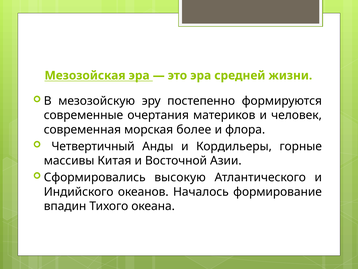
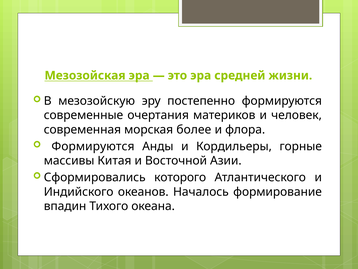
Четвертичный at (93, 146): Четвертичный -> Формируются
высокую: высокую -> которого
